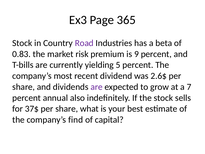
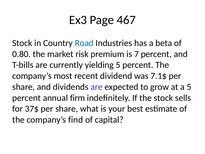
365: 365 -> 467
Road colour: purple -> blue
0.83: 0.83 -> 0.80
9: 9 -> 7
2.6$: 2.6$ -> 7.1$
a 7: 7 -> 5
also: also -> firm
